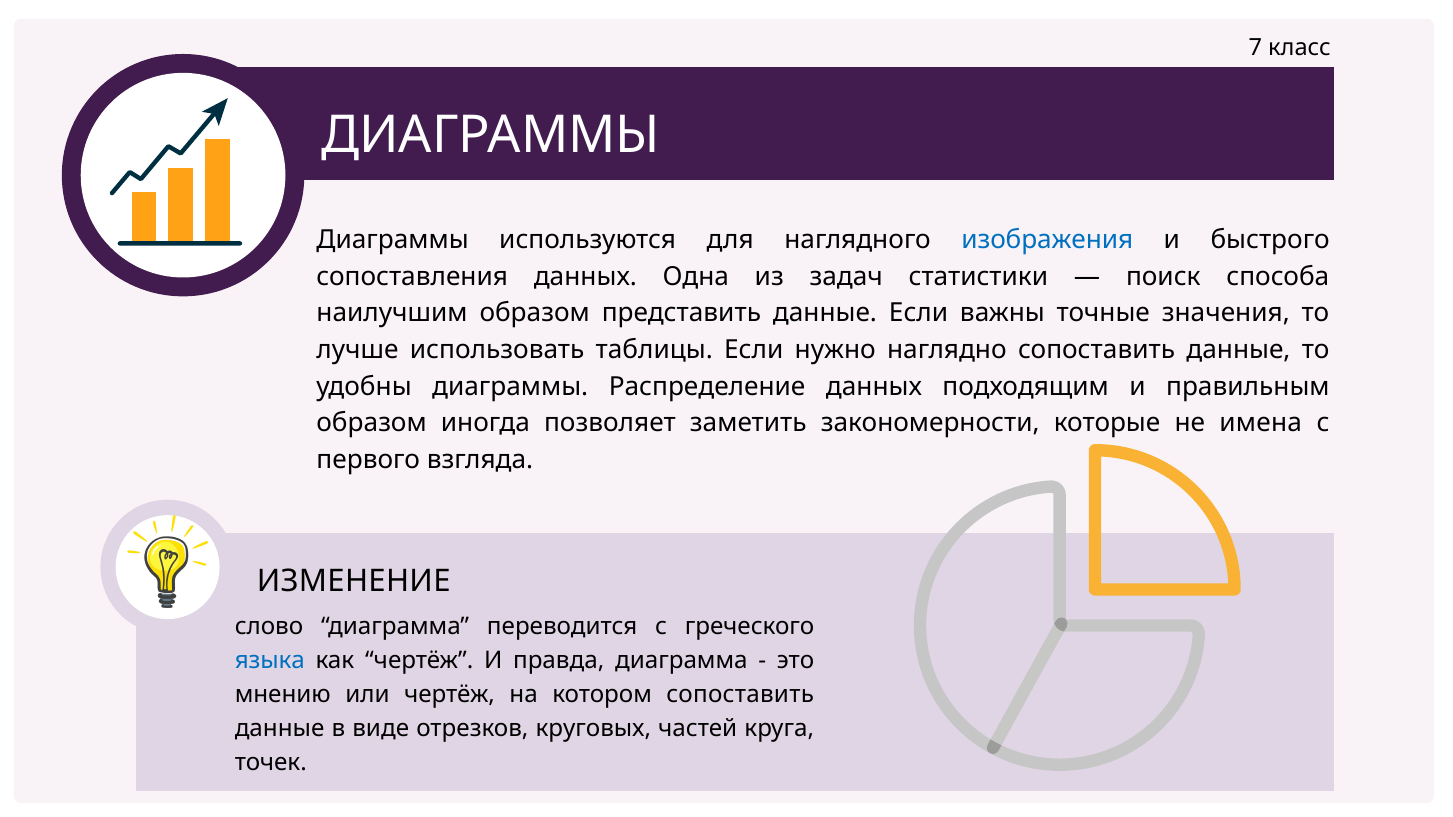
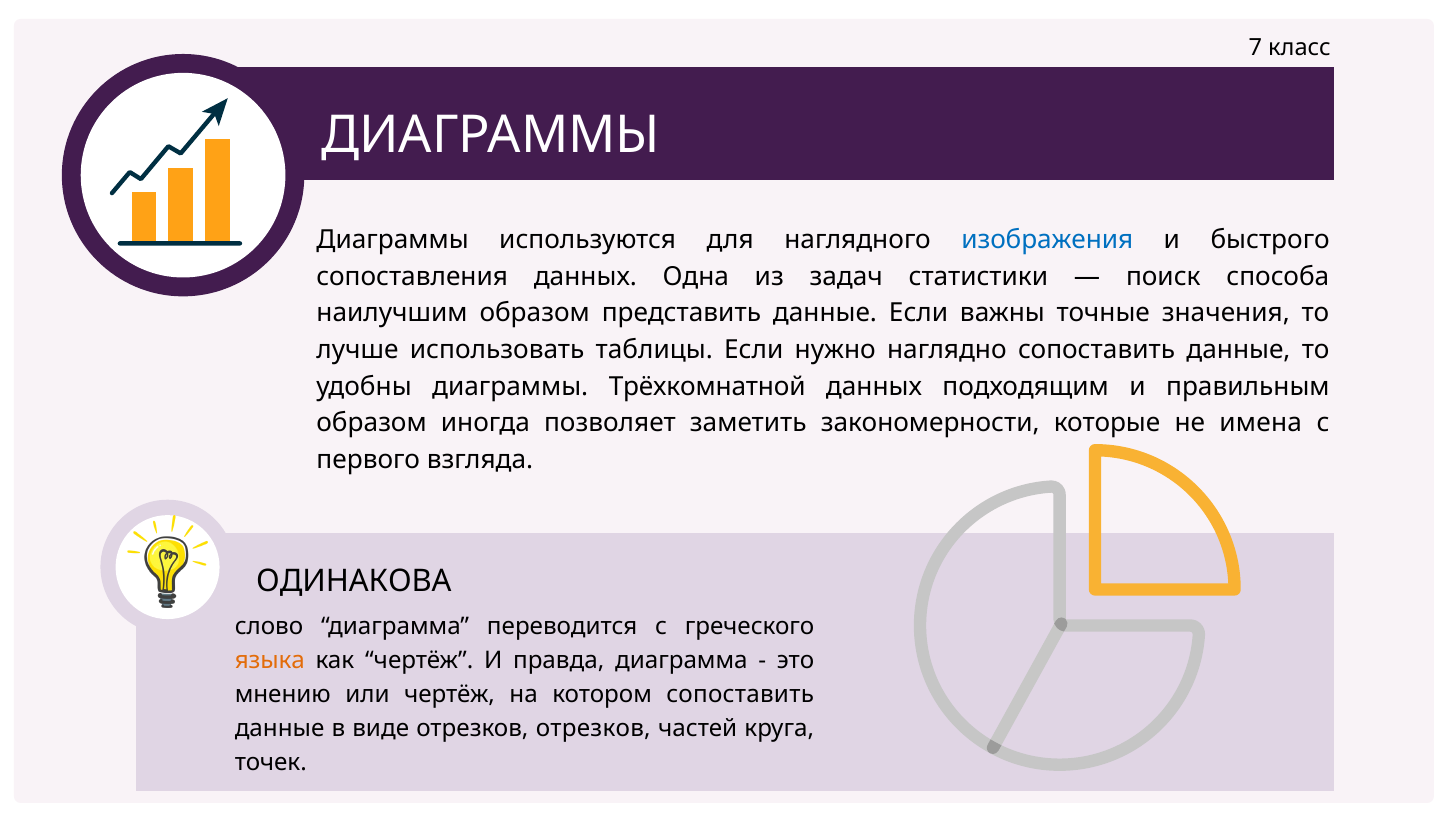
Распределение: Распределение -> Трёхкомнатной
ИЗМЕНЕНИЕ: ИЗМЕНЕНИЕ -> ОДИНАКОВА
языка colour: blue -> orange
отрезков круговых: круговых -> отрезков
